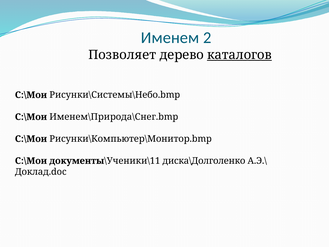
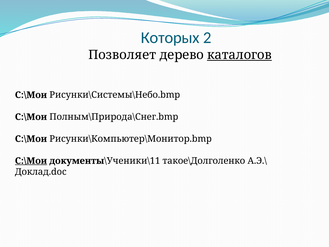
Именем: Именем -> Которых
Именем\Природа\Снег.bmp: Именем\Природа\Снег.bmp -> Полным\Природа\Снег.bmp
C:\Мои at (31, 161) underline: none -> present
диска\Долголенко: диска\Долголенко -> такое\Долголенко
